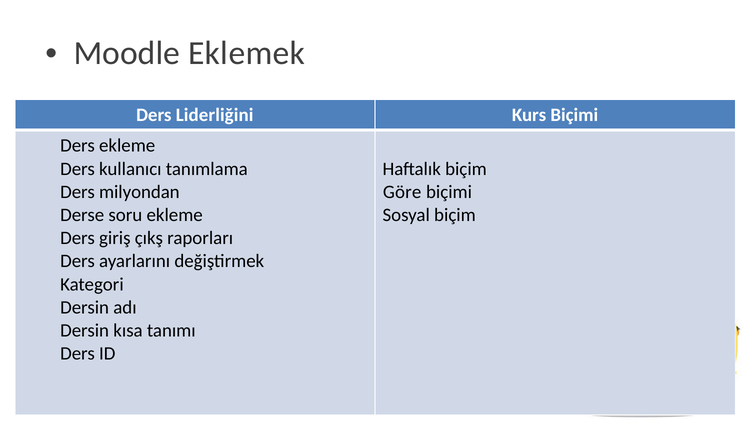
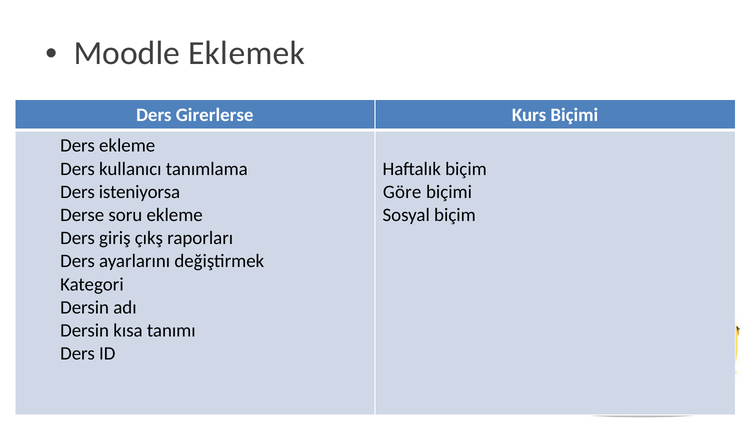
Liderliğini: Liderliğini -> Girerlerse
milyondan: milyondan -> isteniyorsa
